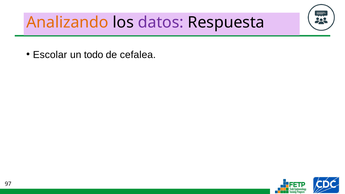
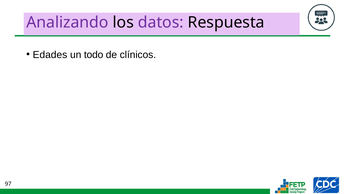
Analizando colour: orange -> purple
Escolar: Escolar -> Edades
cefalea: cefalea -> clínicos
